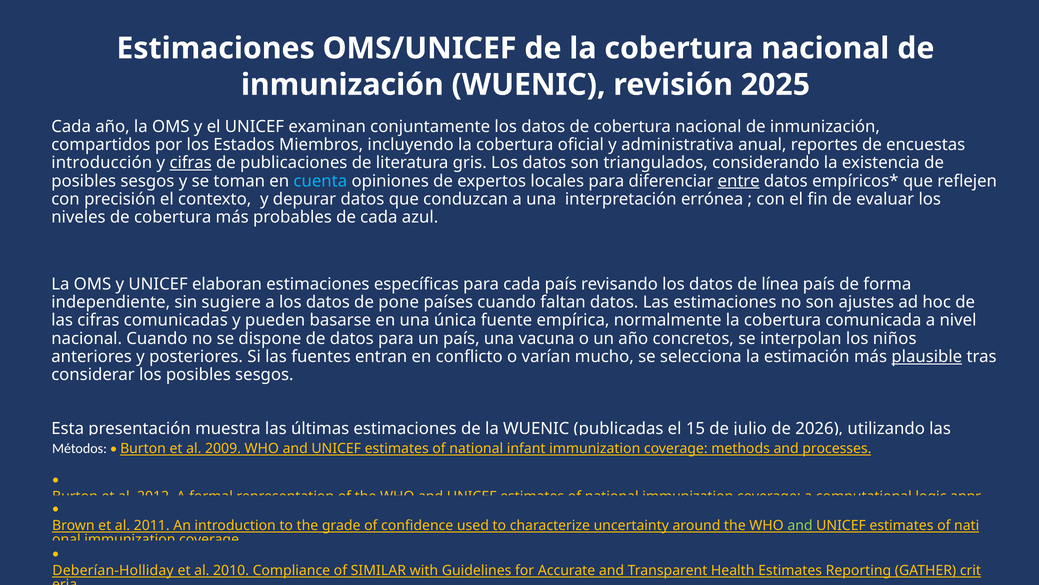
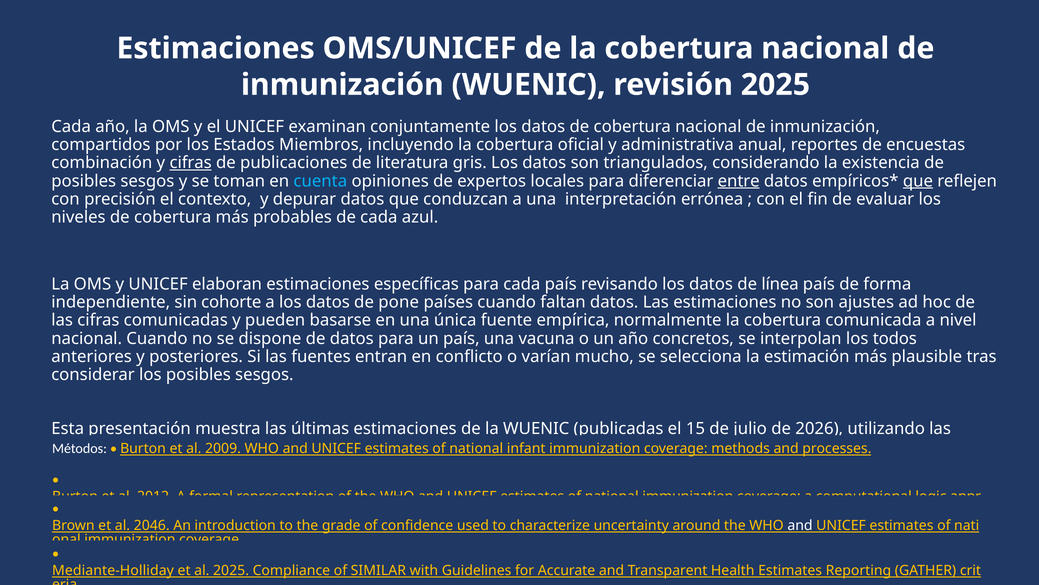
introducción: introducción -> combinación
que at (918, 181) underline: none -> present
sugiere: sugiere -> cohorte
los niños: niños -> todos
plausible underline: present -> none
2011: 2011 -> 2046
and at (800, 525) colour: light green -> white
Deberían-Holliday: Deberían-Holliday -> Mediante-Holliday
al 2010: 2010 -> 2025
